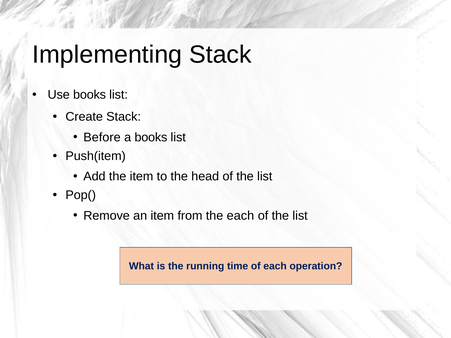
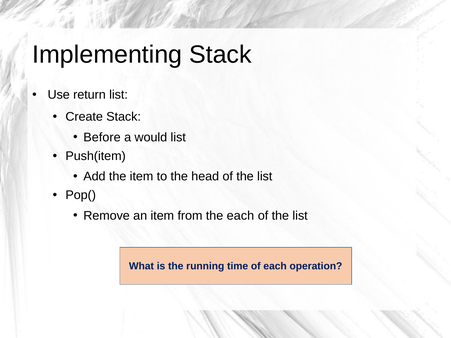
Use books: books -> return
a books: books -> would
